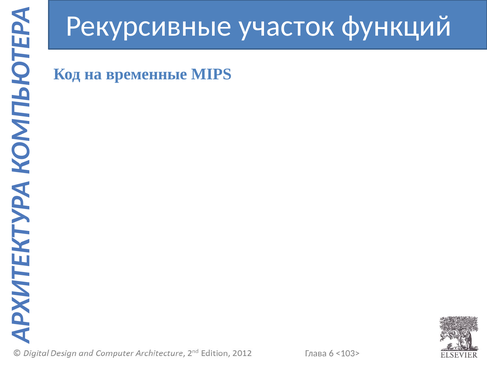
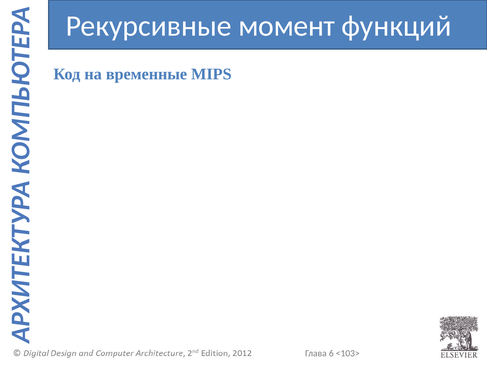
участок: участок -> момент
